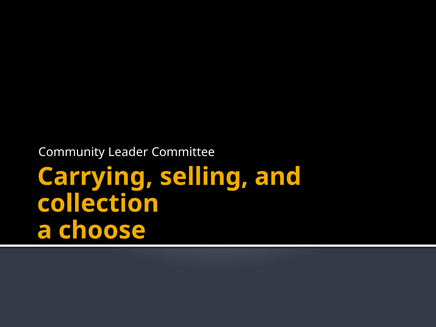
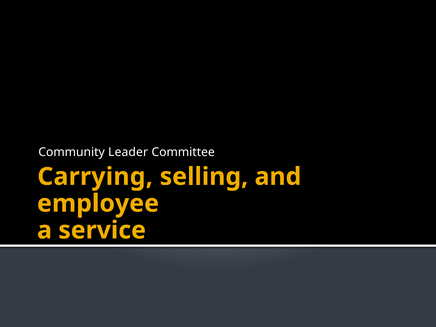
collection: collection -> employee
choose: choose -> service
